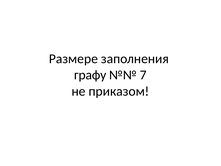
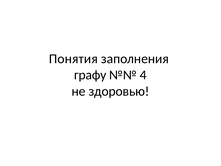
Размере: Размере -> Понятия
7: 7 -> 4
приказом: приказом -> здоровью
